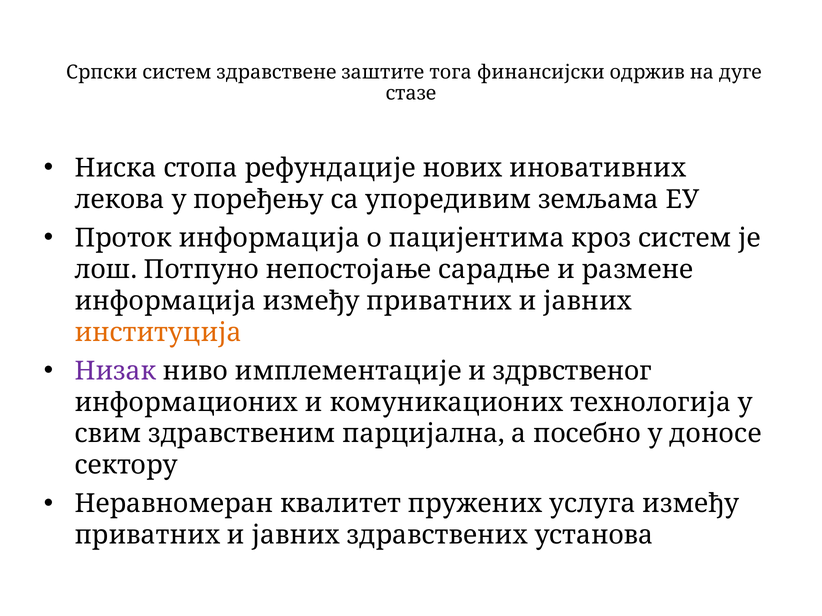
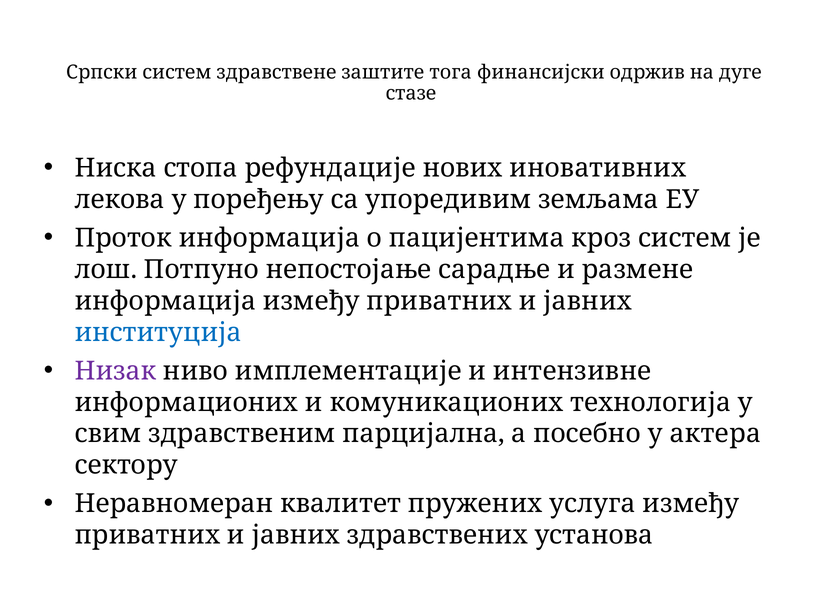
институција colour: orange -> blue
здрвственог: здрвственог -> интензивне
доносе: доносе -> актера
